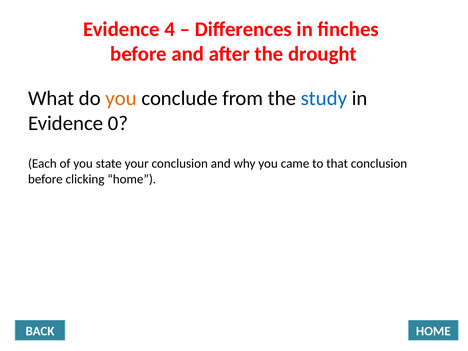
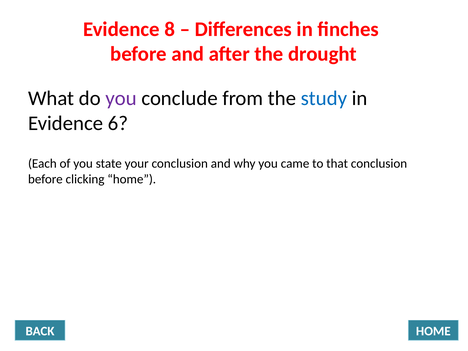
4: 4 -> 8
you at (121, 98) colour: orange -> purple
0: 0 -> 6
